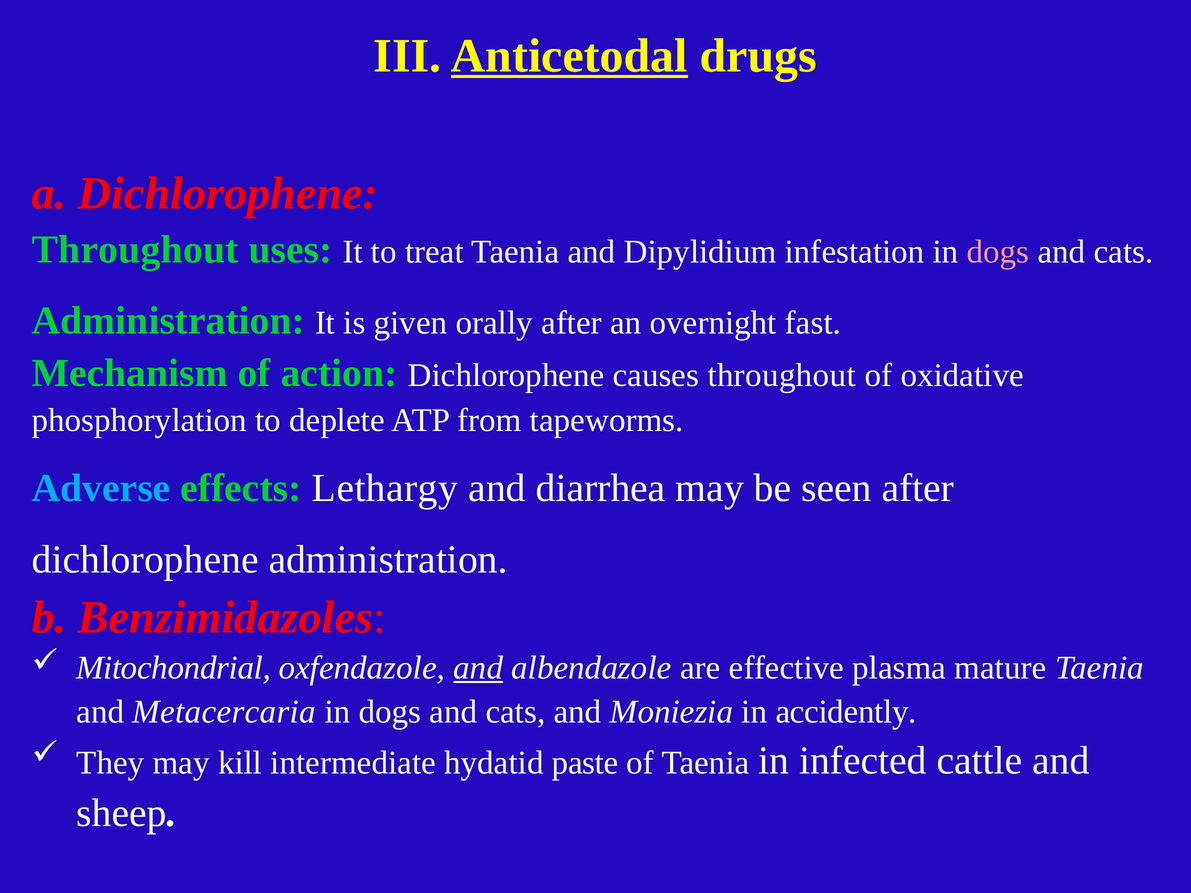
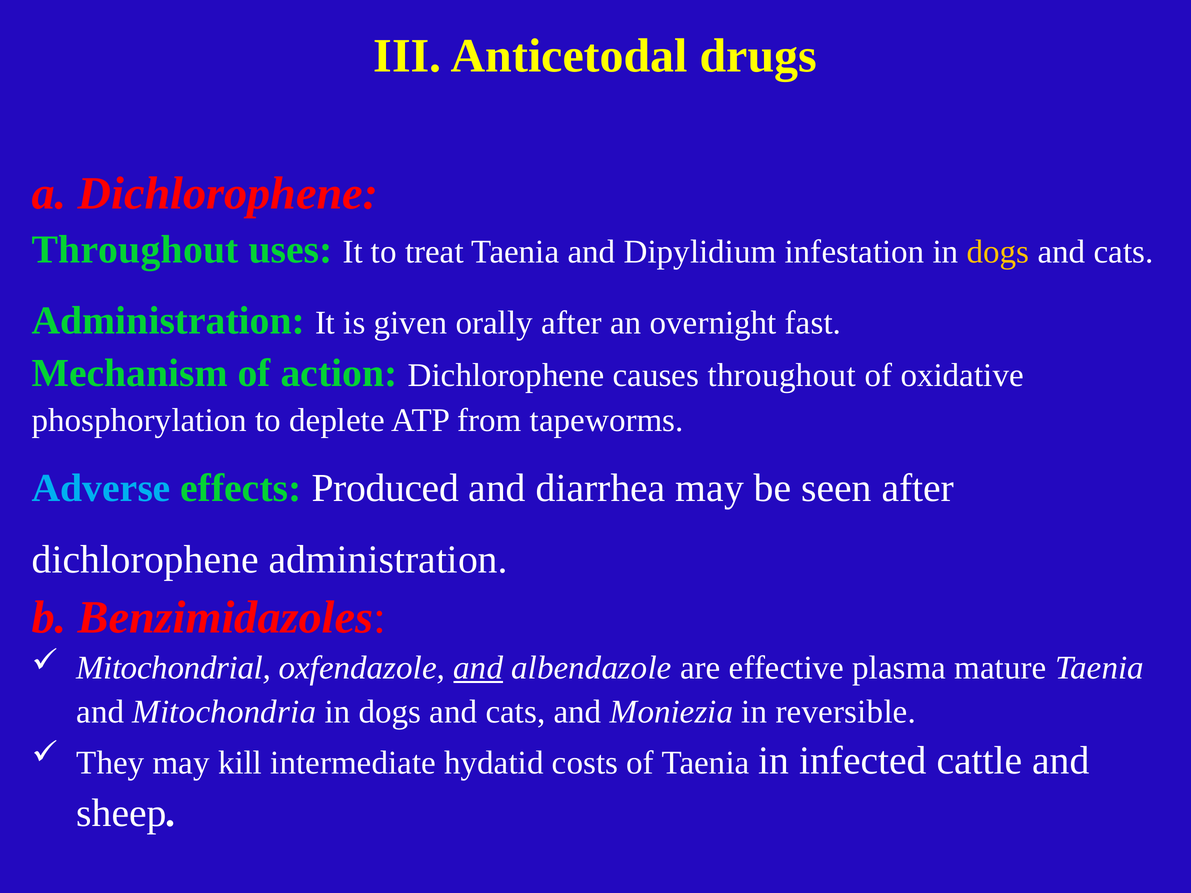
Anticetodal underline: present -> none
dogs at (998, 252) colour: pink -> yellow
Lethargy: Lethargy -> Produced
Metacercaria: Metacercaria -> Mitochondria
accidently: accidently -> reversible
paste: paste -> costs
